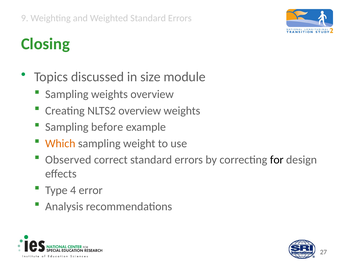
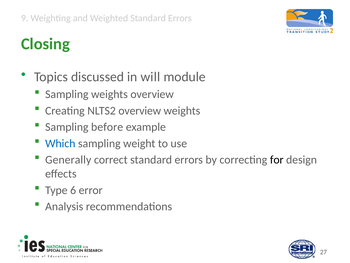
size: size -> will
Which colour: orange -> blue
Observed: Observed -> Generally
4: 4 -> 6
